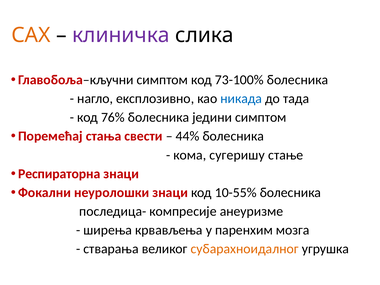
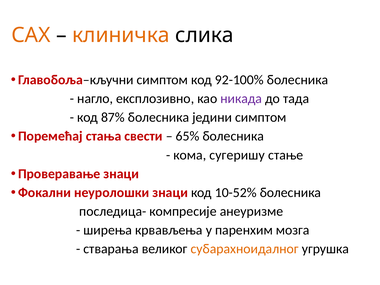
клиничка colour: purple -> orange
73-100%: 73-100% -> 92-100%
никада colour: blue -> purple
76%: 76% -> 87%
44%: 44% -> 65%
Респираторна: Респираторна -> Проверавање
10-55%: 10-55% -> 10-52%
